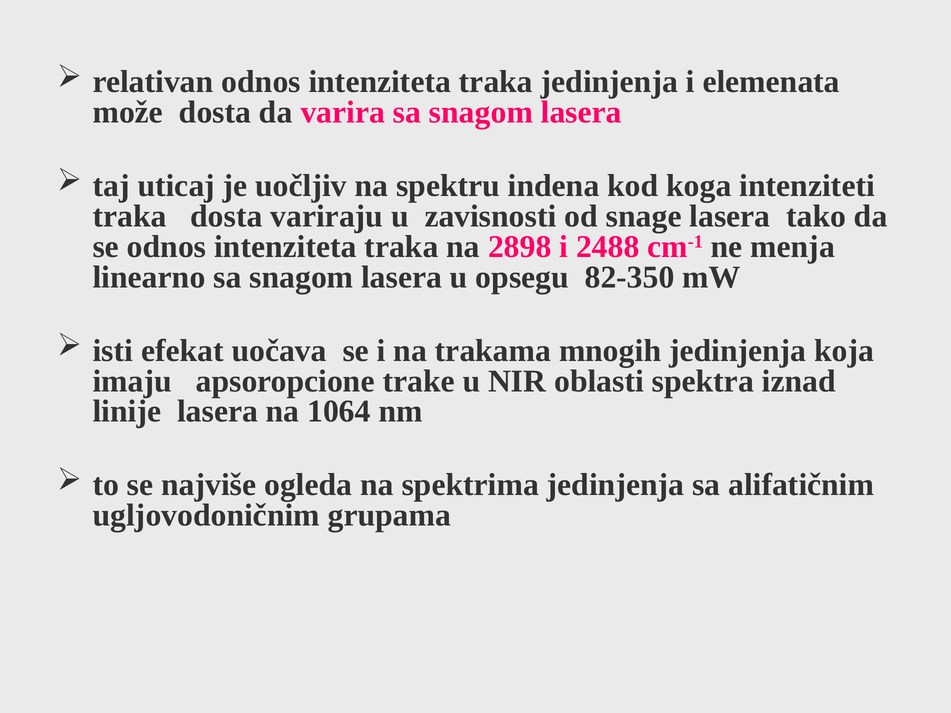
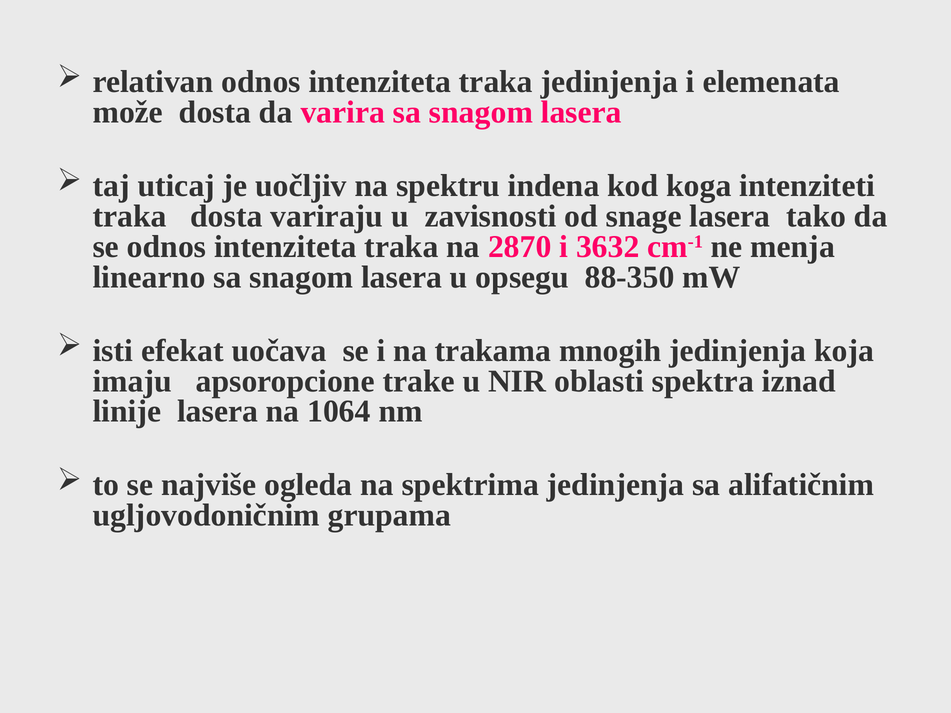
2898: 2898 -> 2870
2488: 2488 -> 3632
82-350: 82-350 -> 88-350
